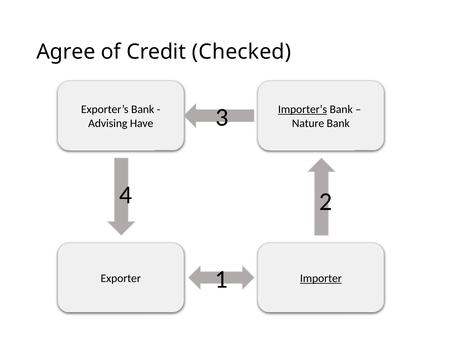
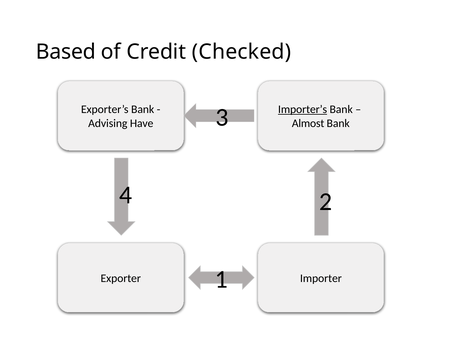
Agree: Agree -> Based
Nature: Nature -> Almost
Importer underline: present -> none
